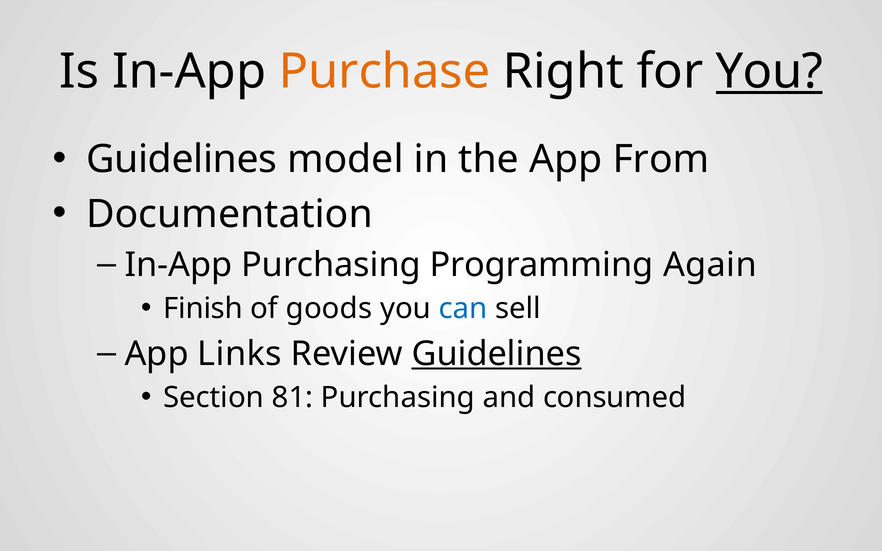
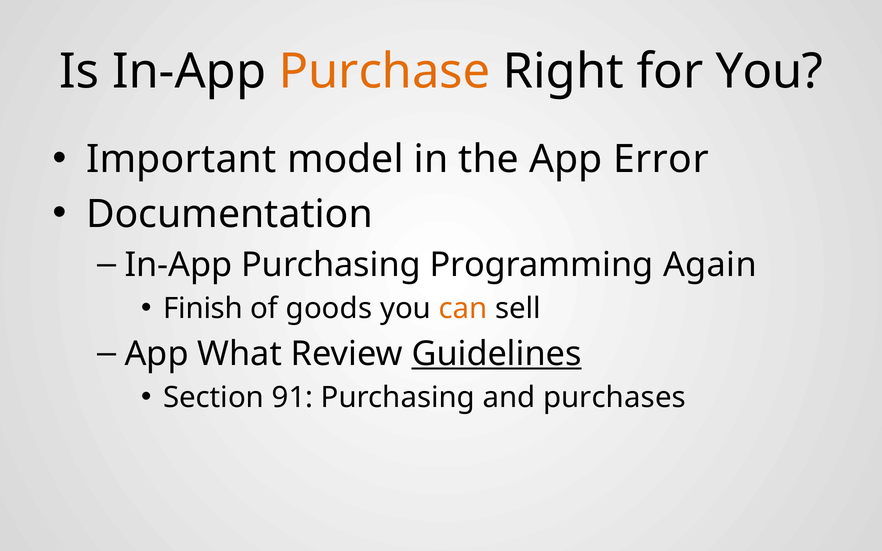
You at (769, 71) underline: present -> none
Guidelines at (182, 159): Guidelines -> Important
From: From -> Error
can colour: blue -> orange
Links: Links -> What
81: 81 -> 91
consumed: consumed -> purchases
